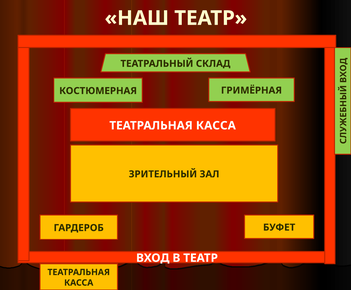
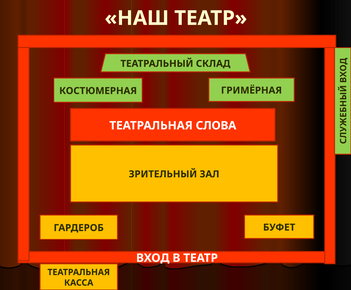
КАССА at (216, 126): КАССА -> СЛОВА
